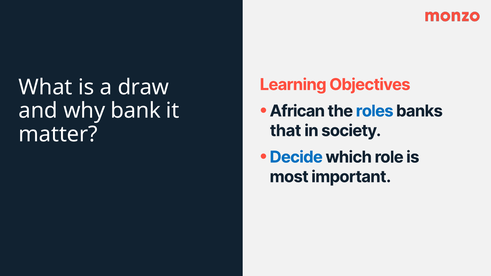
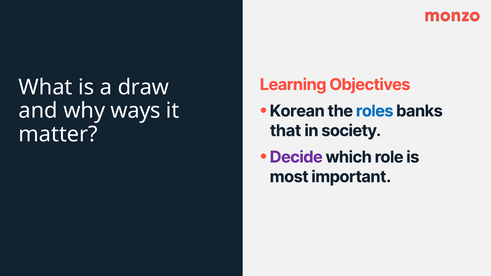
African: African -> Korean
bank: bank -> ways
Decide colour: blue -> purple
